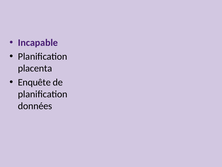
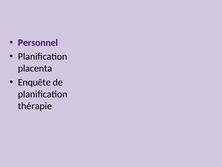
Incapable: Incapable -> Personnel
données: données -> thérapie
